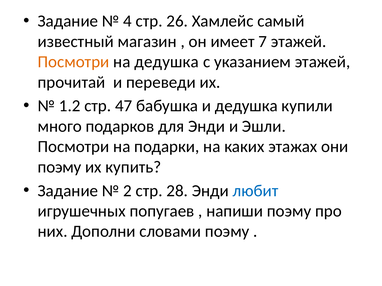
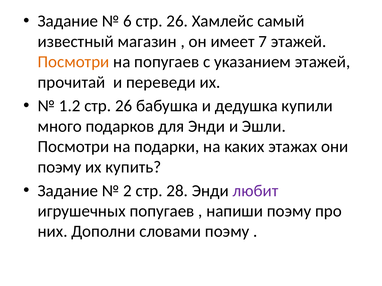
4: 4 -> 6
на дедушка: дедушка -> попугаев
1.2 стр 47: 47 -> 26
любит colour: blue -> purple
